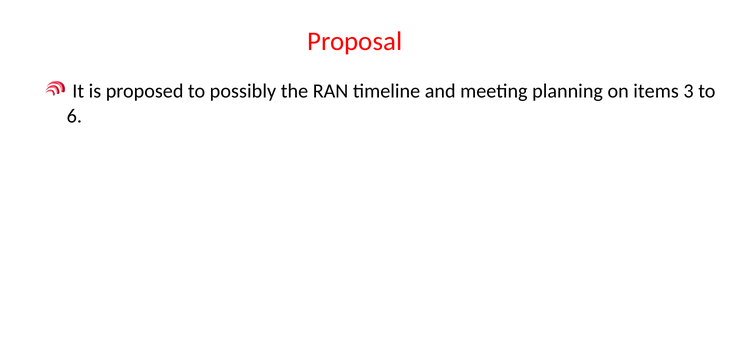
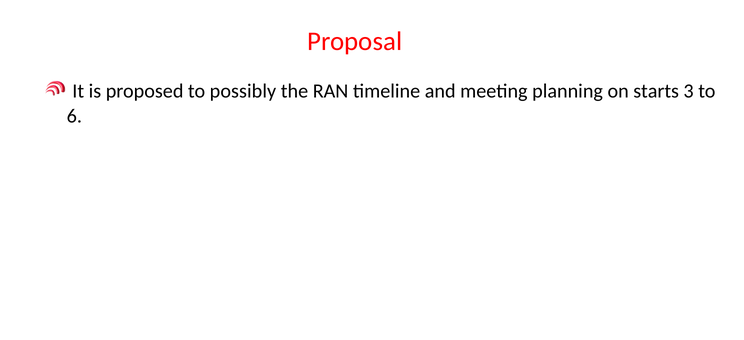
items: items -> starts
